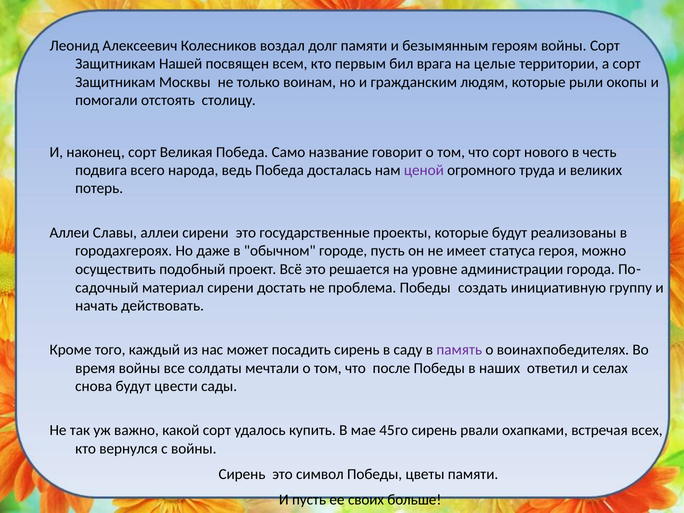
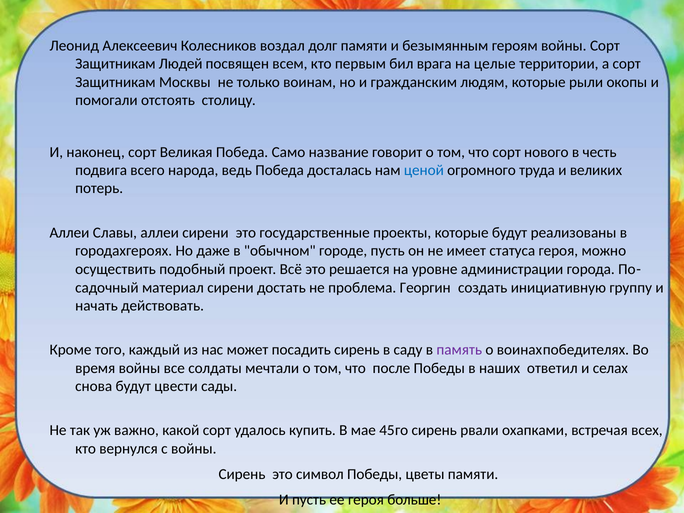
Нашей: Нашей -> Людей
ценой colour: purple -> blue
проблема Победы: Победы -> Георгин
ее своих: своих -> героя
